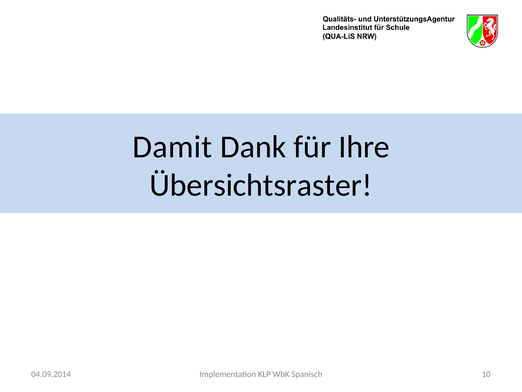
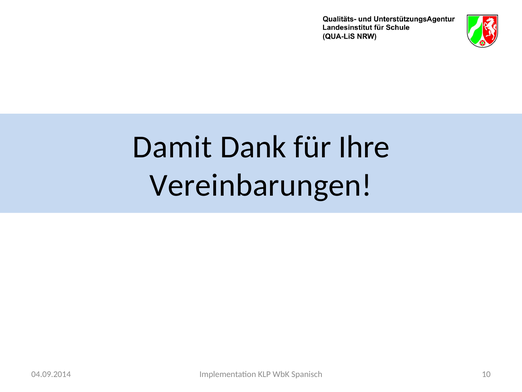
Übersichtsraster: Übersichtsraster -> Vereinbarungen
